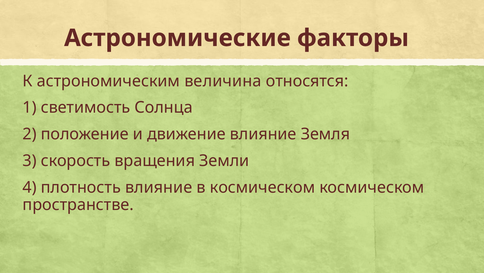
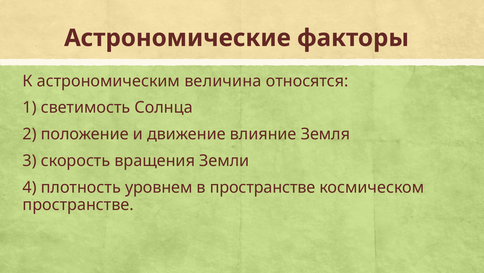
плотность влияние: влияние -> уровнем
в космическом: космическом -> пространстве
